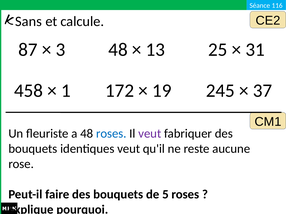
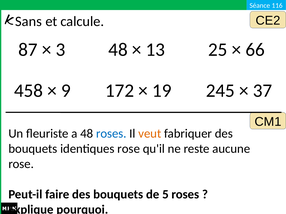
31: 31 -> 66
1: 1 -> 9
veut at (150, 134) colour: purple -> orange
identiques veut: veut -> rose
